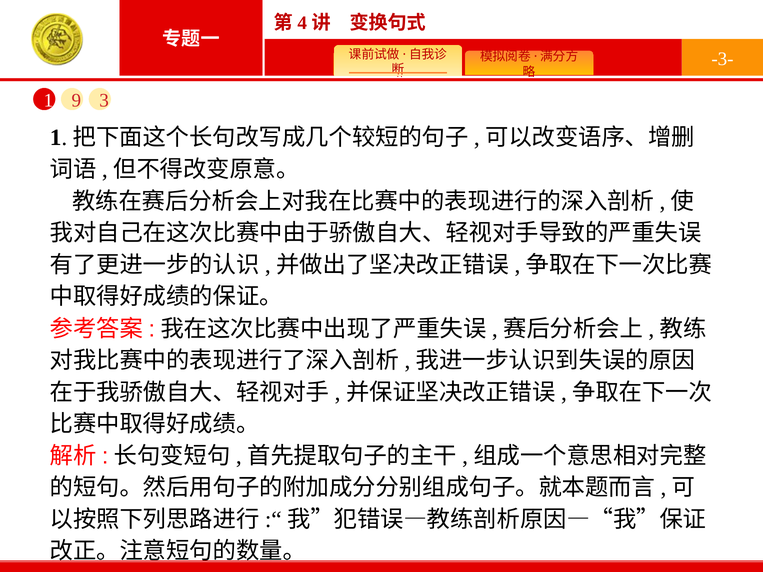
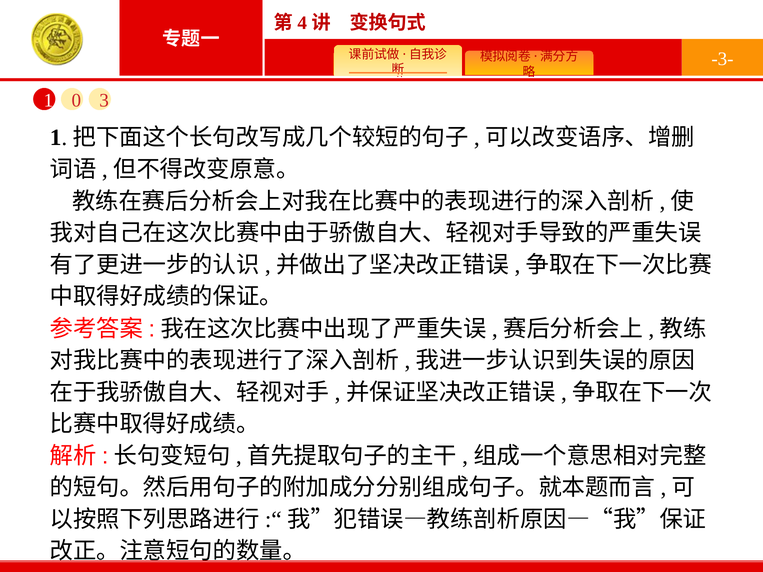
9: 9 -> 0
